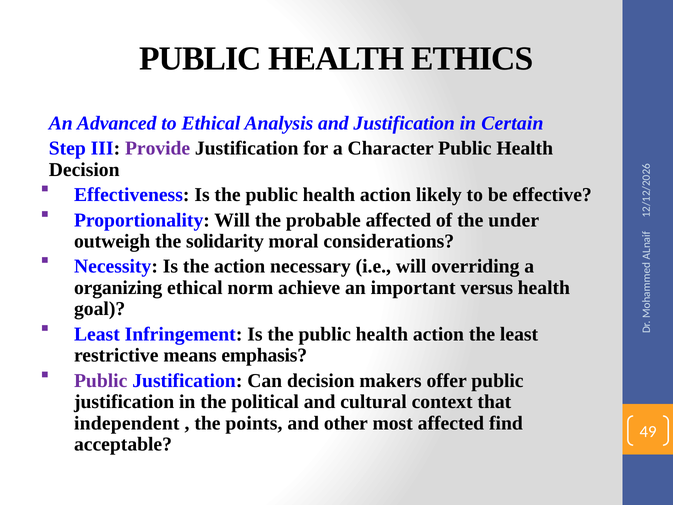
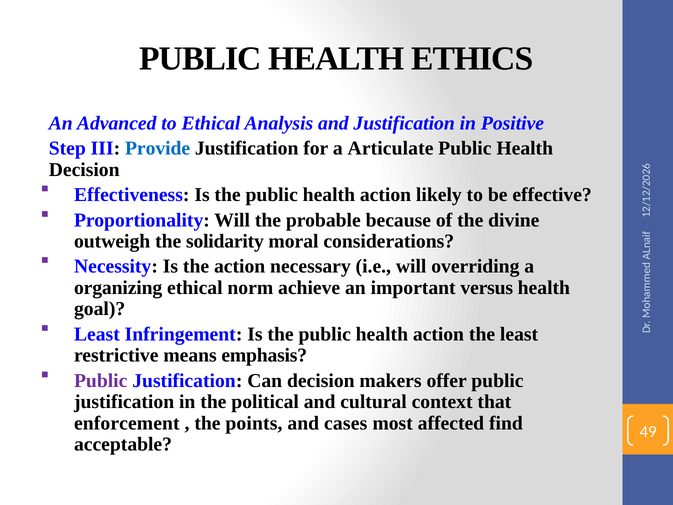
Certain: Certain -> Positive
Provide colour: purple -> blue
Character: Character -> Articulate
probable affected: affected -> because
under: under -> divine
independent: independent -> enforcement
other: other -> cases
